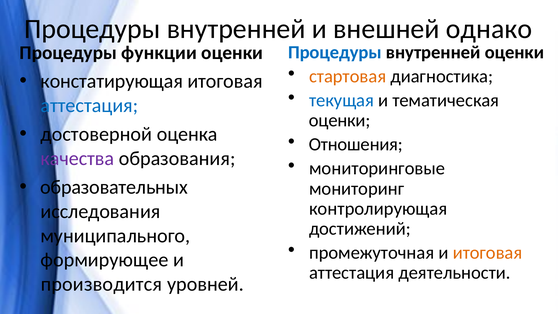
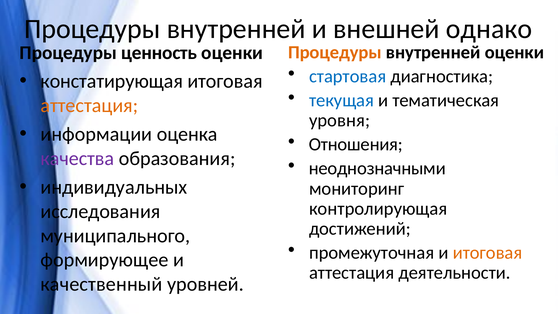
Процедуры at (335, 52) colour: blue -> orange
функции: функции -> ценность
стартовая colour: orange -> blue
аттестация at (89, 105) colour: blue -> orange
оценки at (340, 120): оценки -> уровня
достоверной: достоверной -> информации
мониторинговые: мониторинговые -> неоднозначными
образовательных: образовательных -> индивидуальных
производится: производится -> качественный
